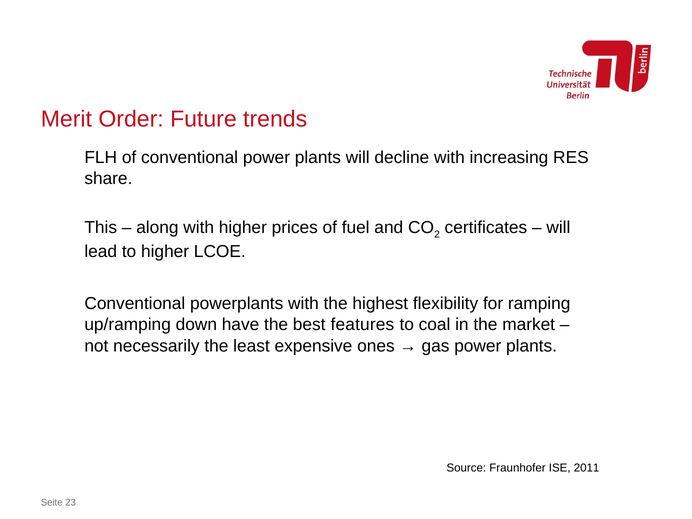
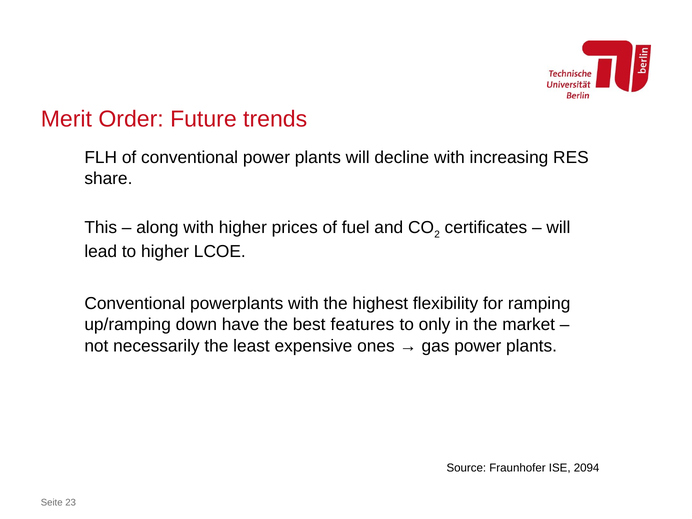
coal: coal -> only
2011: 2011 -> 2094
